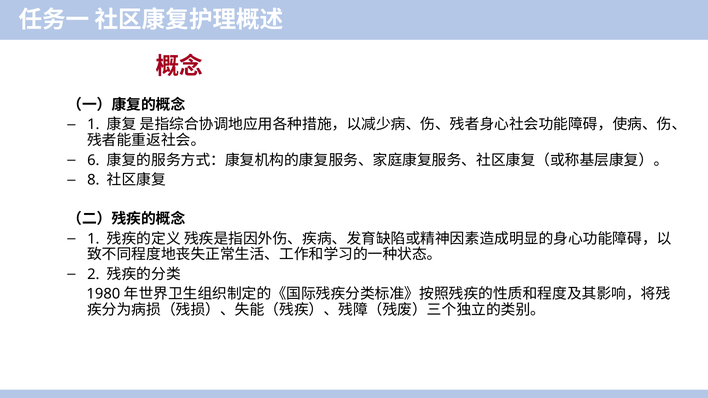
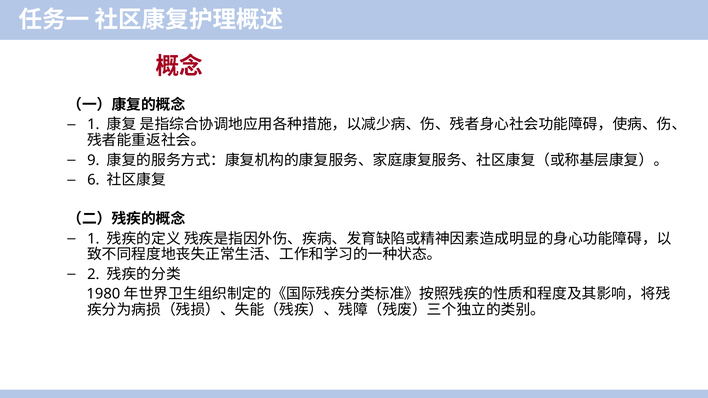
6: 6 -> 9
8: 8 -> 6
